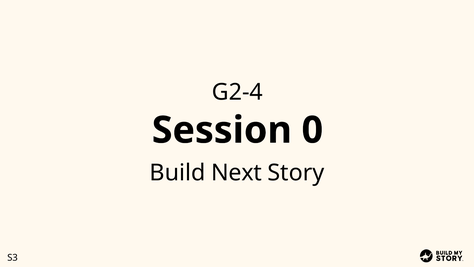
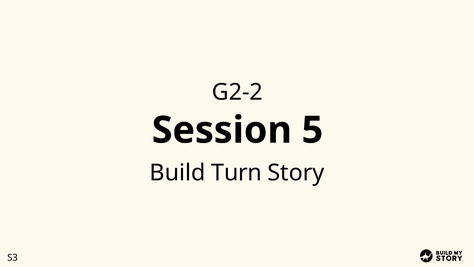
G2-4: G2-4 -> G2-2
0: 0 -> 5
Next: Next -> Turn
